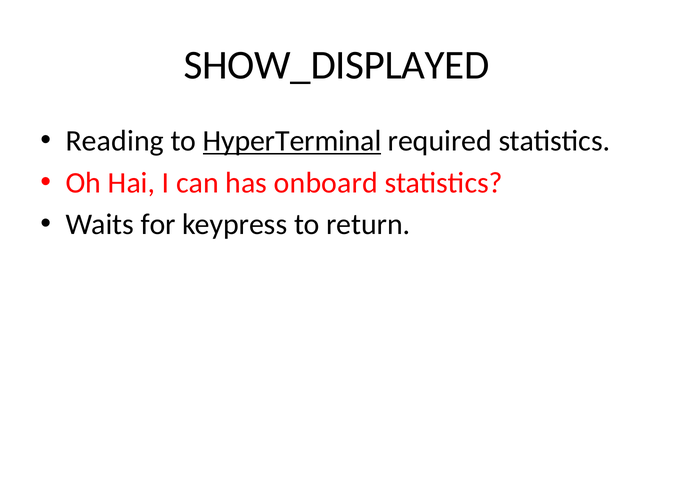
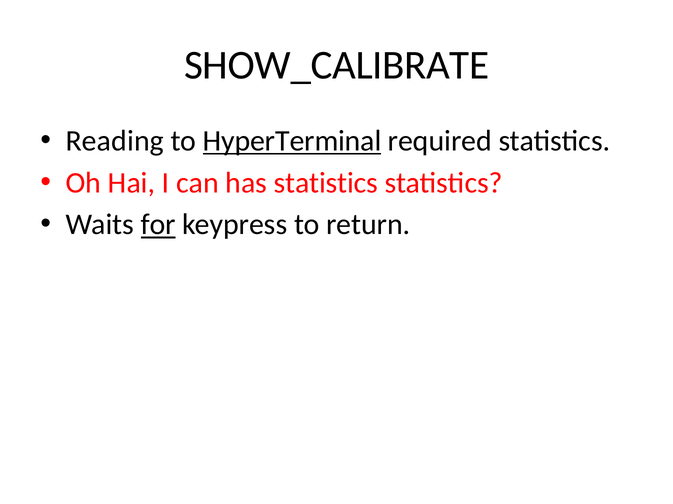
SHOW_DISPLAYED: SHOW_DISPLAYED -> SHOW_CALIBRATE
has onboard: onboard -> statistics
for underline: none -> present
